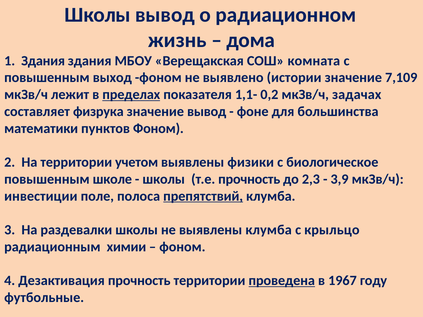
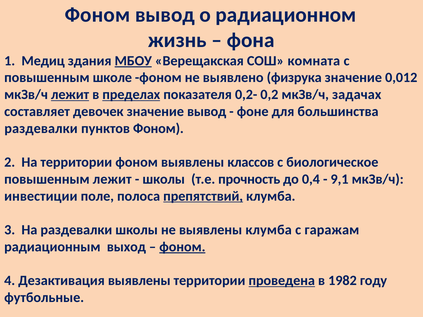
Школы at (98, 15): Школы -> Фоном
дома: дома -> фона
1 Здания: Здания -> Медиц
МБОУ underline: none -> present
выход: выход -> школе
истории: истории -> физрука
7,109: 7,109 -> 0,012
лежит at (70, 95) underline: none -> present
1,1-: 1,1- -> 0,2-
физрука: физрука -> девочек
математики at (41, 128): математики -> раздевалки
территории учетом: учетом -> фоном
физики: физики -> классов
повышенным школе: школе -> лежит
2,3: 2,3 -> 0,4
3,9: 3,9 -> 9,1
крыльцо: крыльцо -> гаражам
химии: химии -> выход
фоном at (182, 247) underline: none -> present
Дезактивация прочность: прочность -> выявлены
1967: 1967 -> 1982
